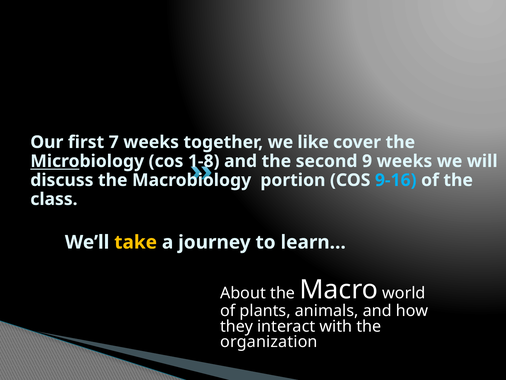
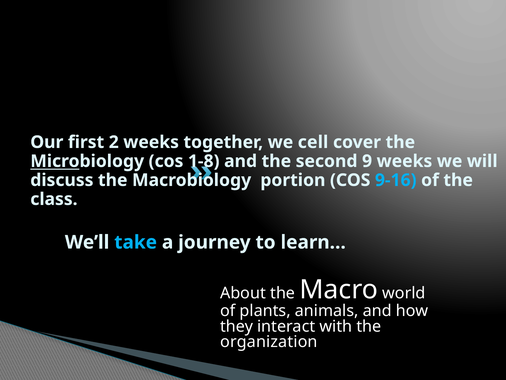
7: 7 -> 2
like: like -> cell
take colour: yellow -> light blue
